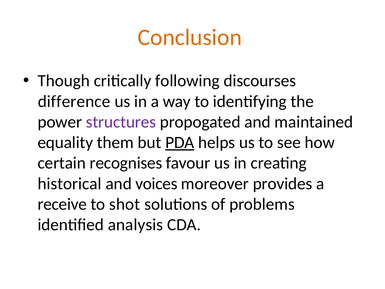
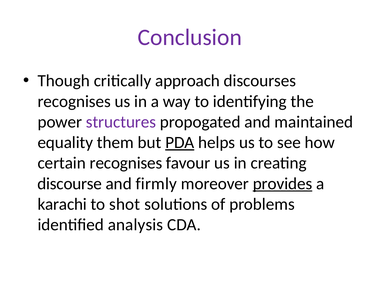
Conclusion colour: orange -> purple
following: following -> approach
difference at (74, 101): difference -> recognises
historical: historical -> discourse
voices: voices -> firmly
provides underline: none -> present
receive: receive -> karachi
